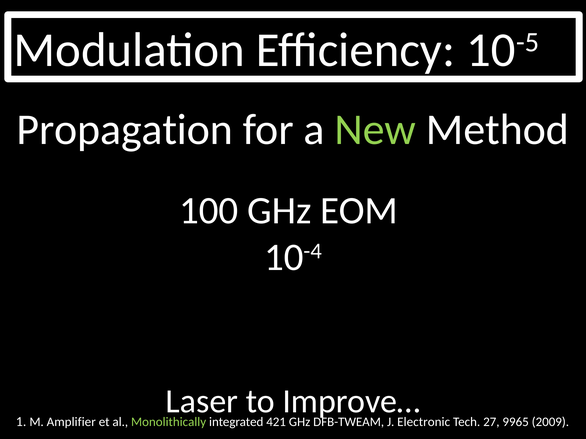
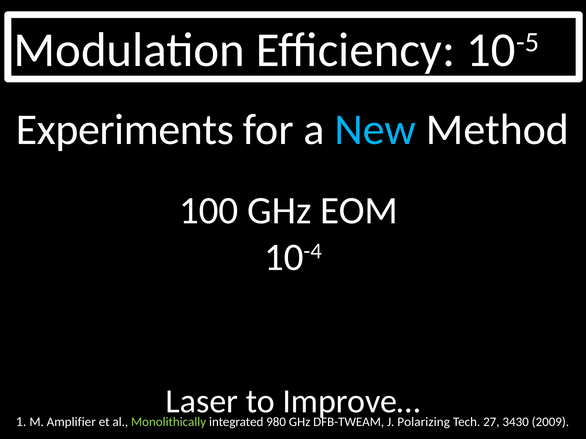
Propagation: Propagation -> Experiments
New colour: light green -> light blue
421: 421 -> 980
Electronic: Electronic -> Polarizing
9965: 9965 -> 3430
